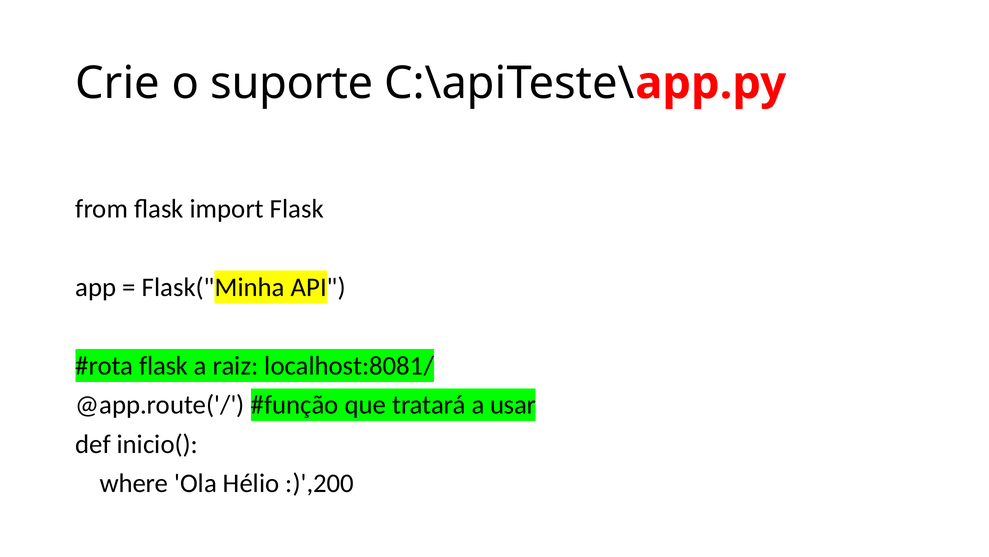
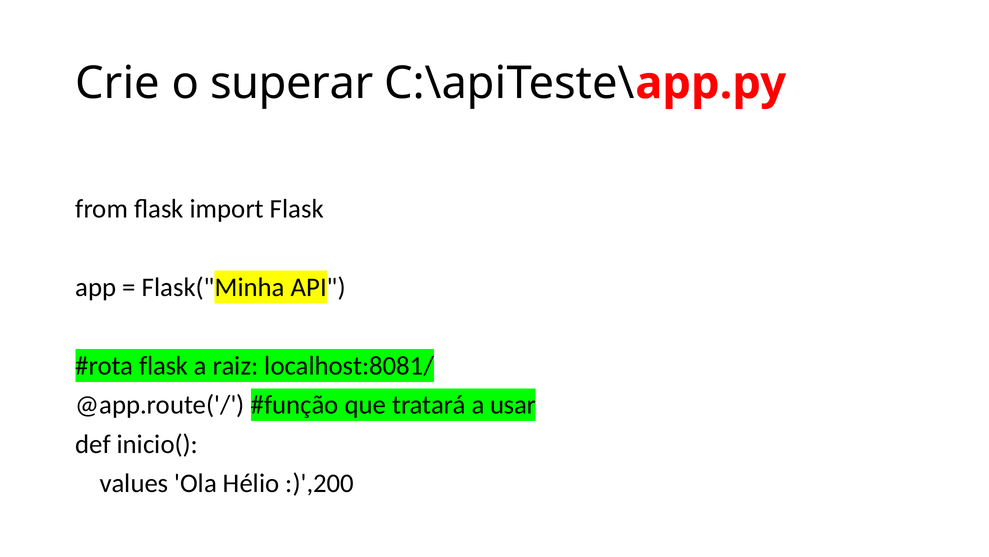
suporte: suporte -> superar
where: where -> values
